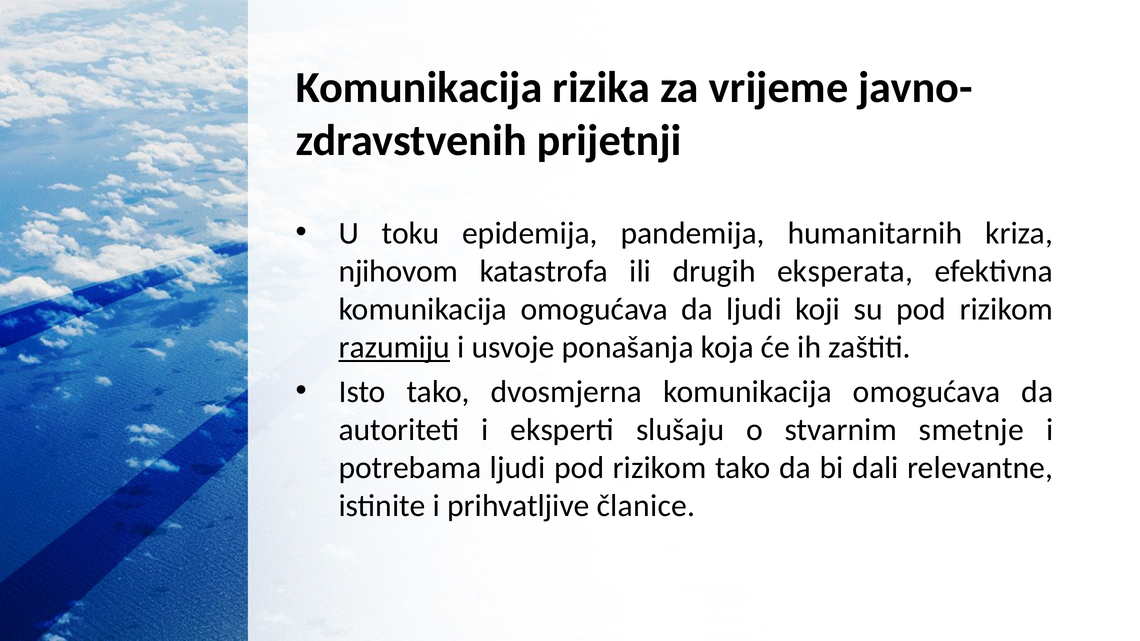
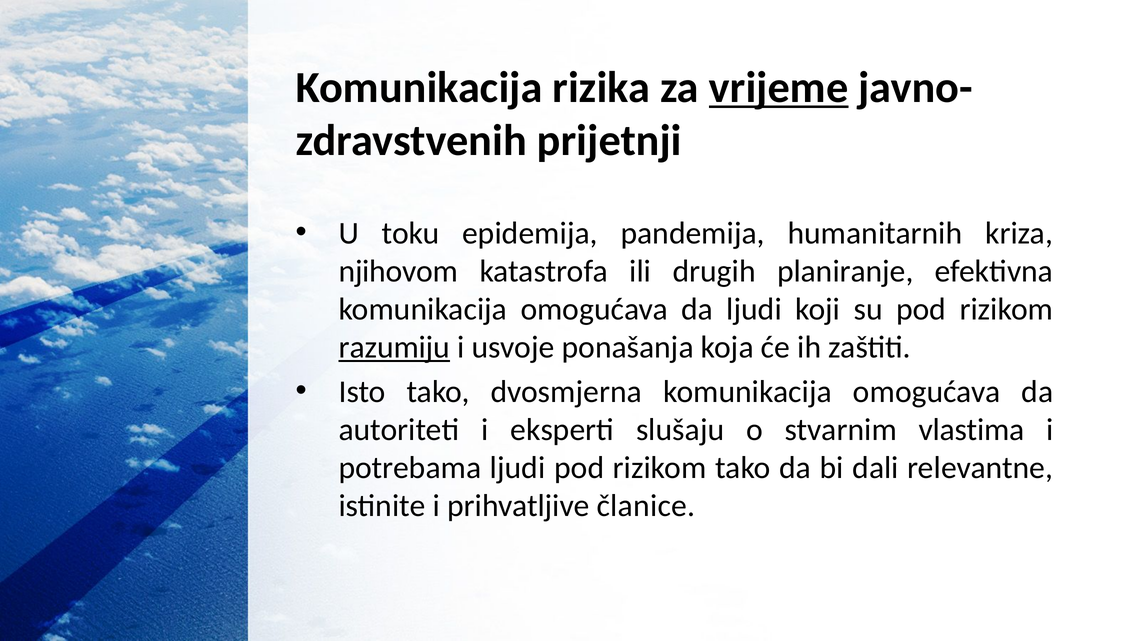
vrijeme underline: none -> present
eksperata: eksperata -> planiranje
smetnje: smetnje -> vlastima
